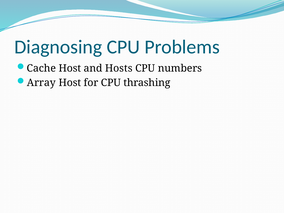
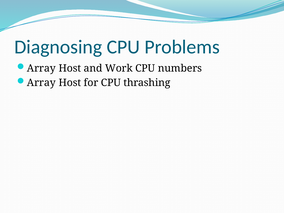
Cache at (41, 68): Cache -> Array
Hosts: Hosts -> Work
